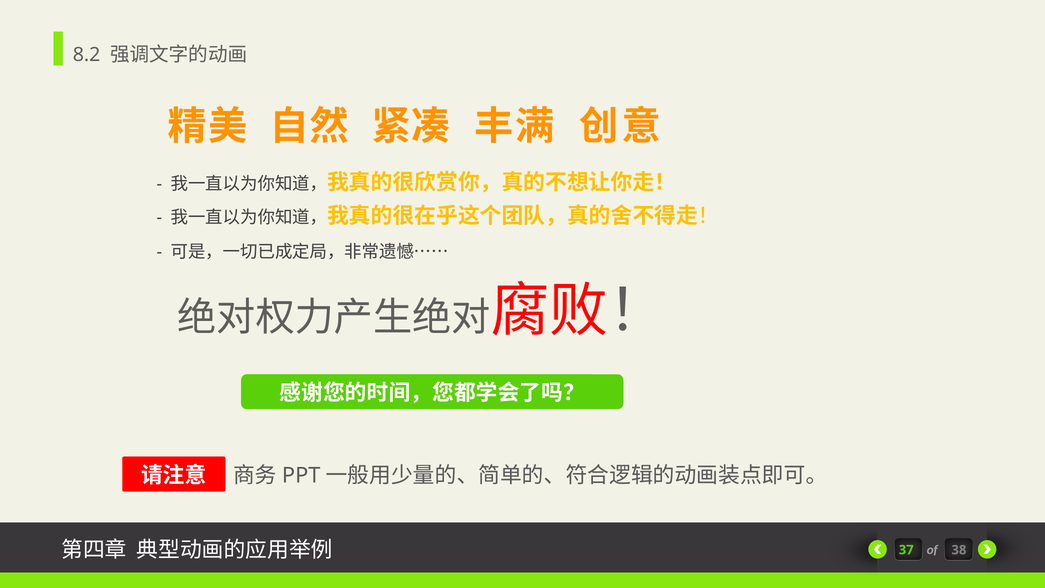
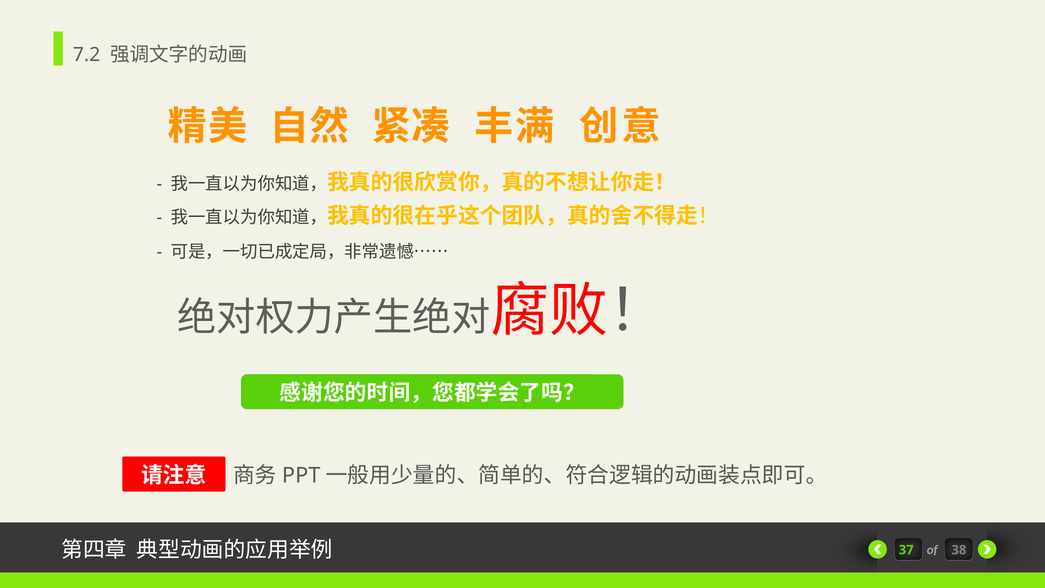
8.2: 8.2 -> 7.2
